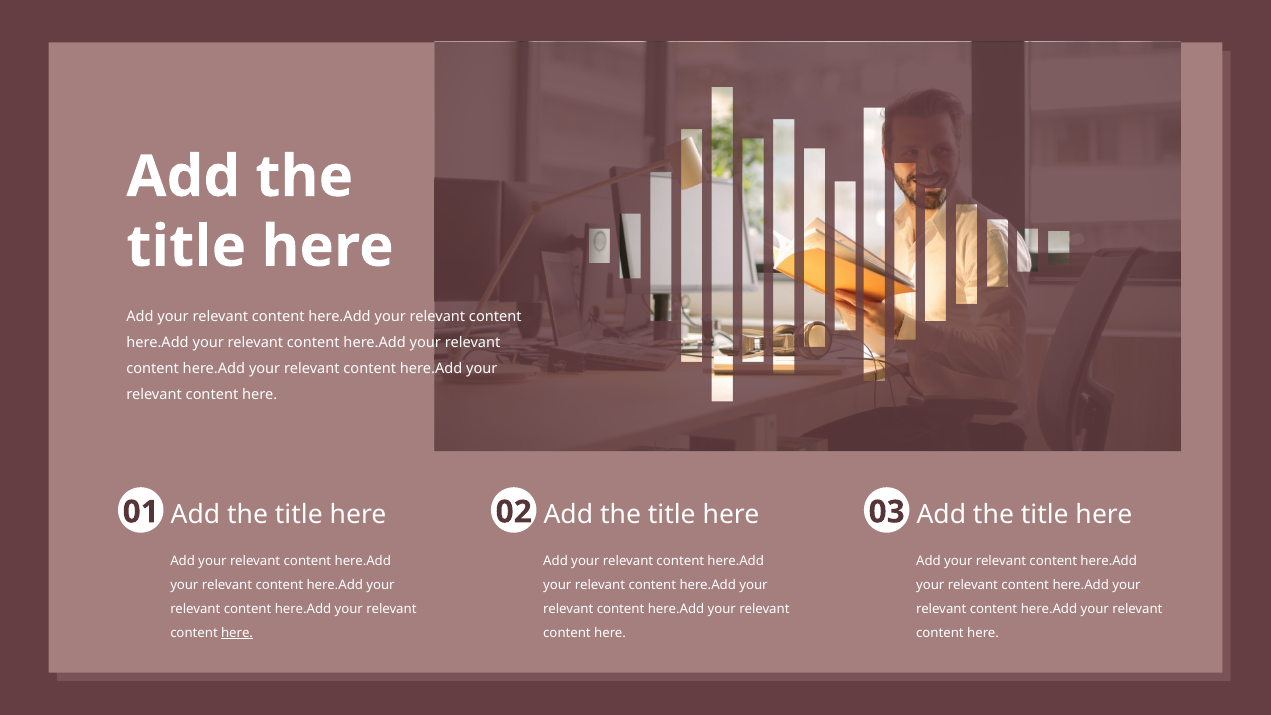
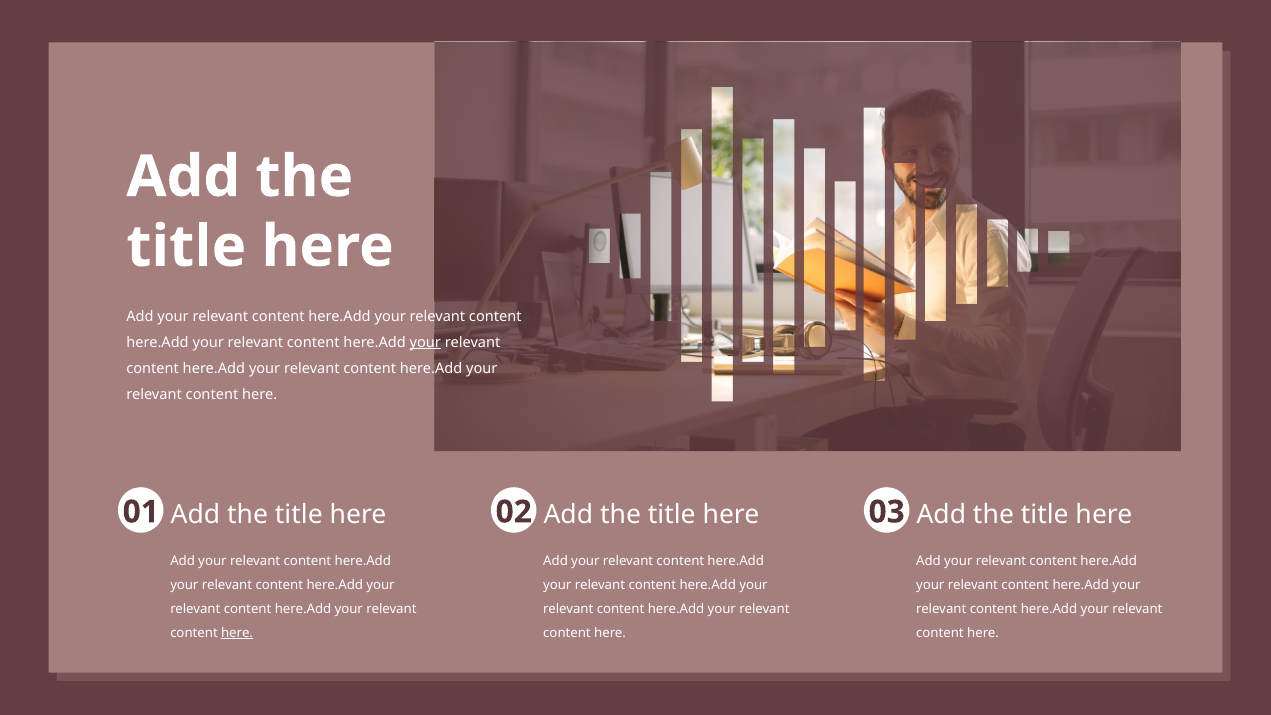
your at (425, 342) underline: none -> present
